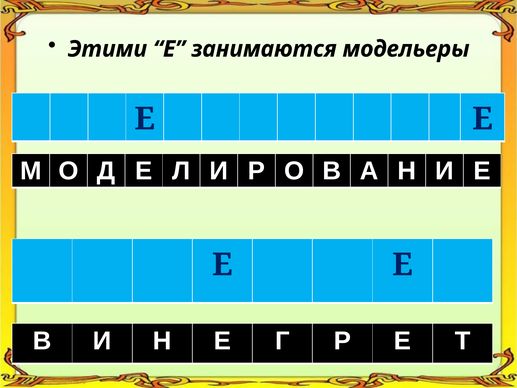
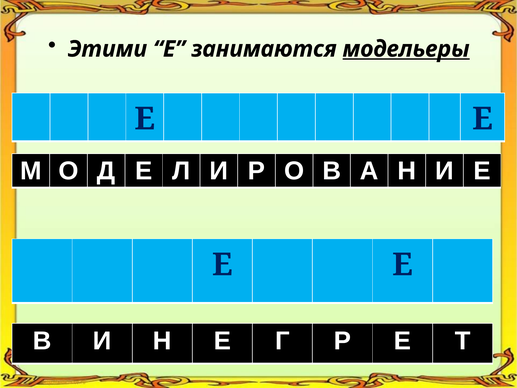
модельеры underline: none -> present
